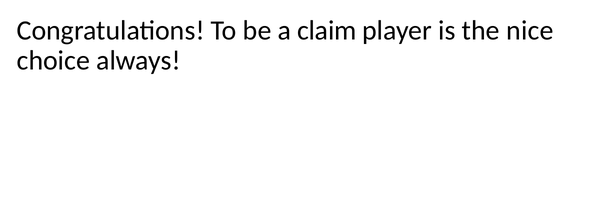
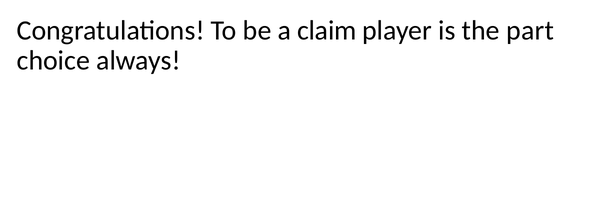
nice: nice -> part
